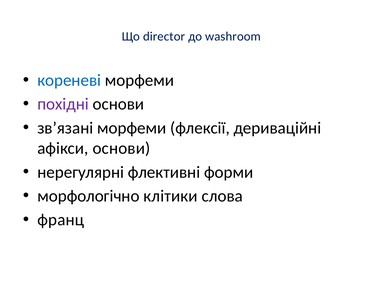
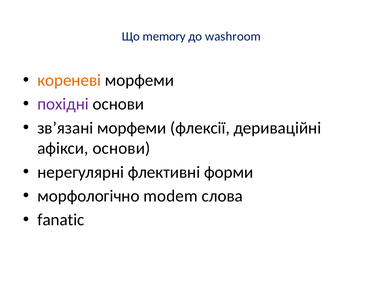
director: director -> memory
кореневі colour: blue -> orange
клітики: клітики -> modem
франц: франц -> fanatic
